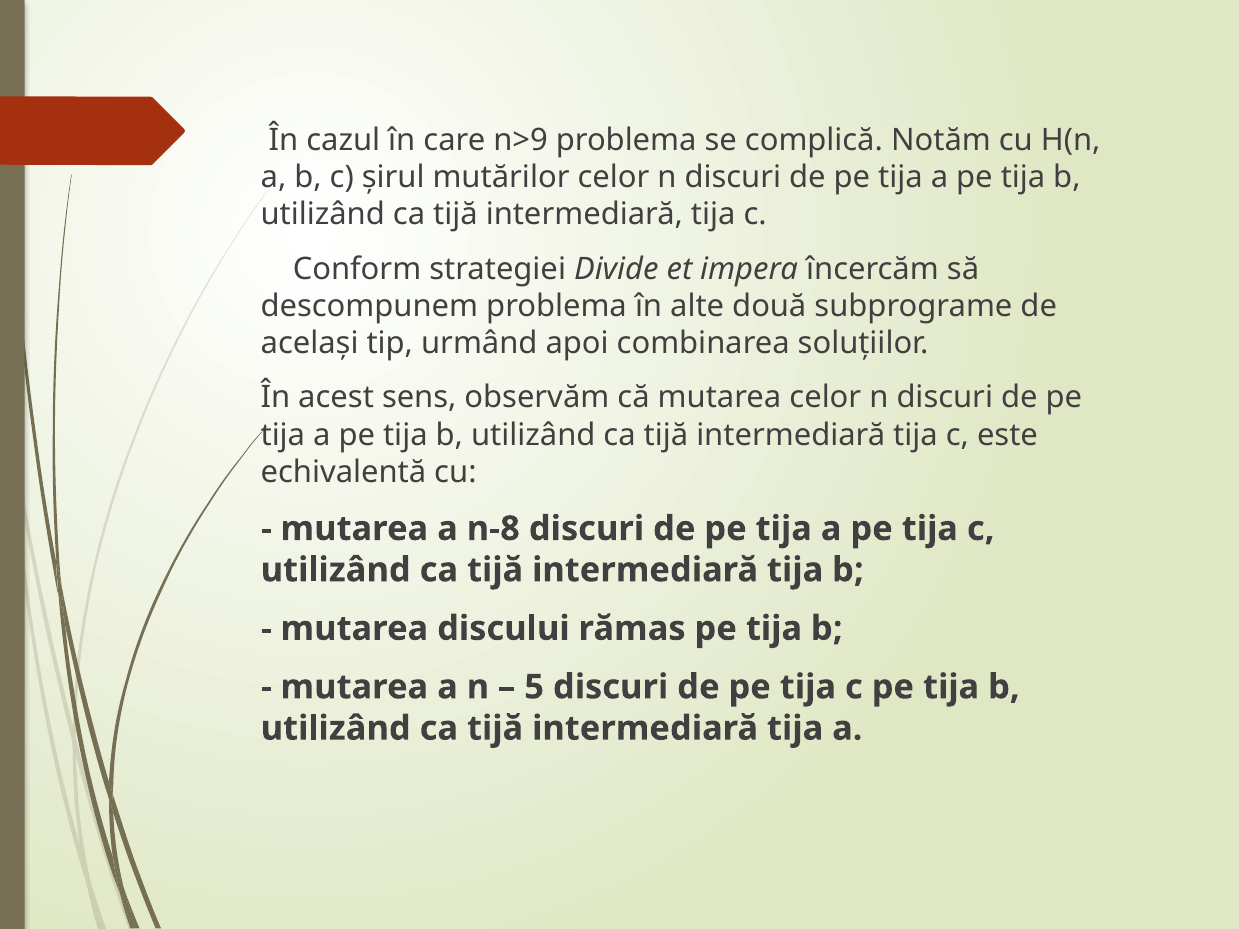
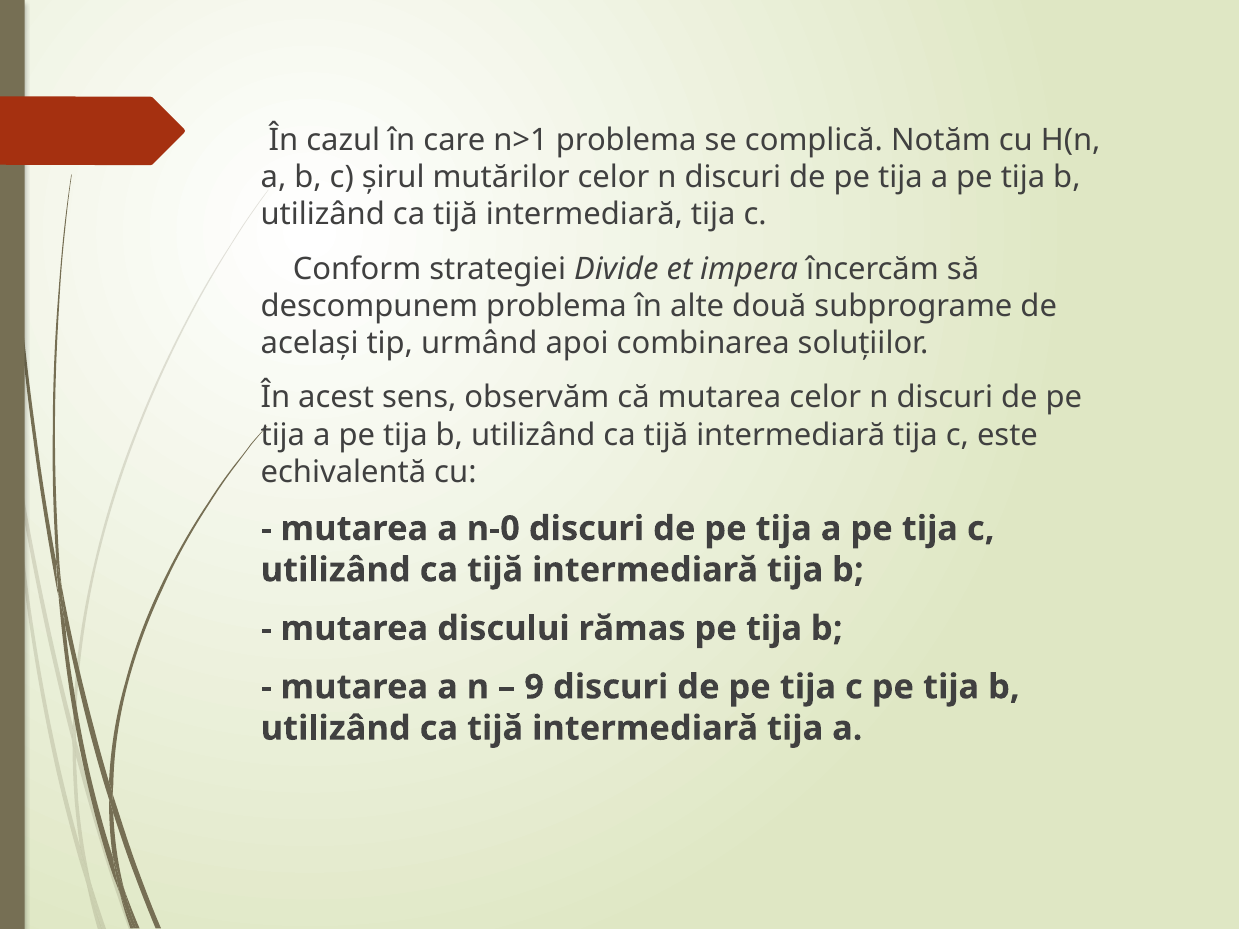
n>9: n>9 -> n>1
n-8: n-8 -> n-0
5: 5 -> 9
